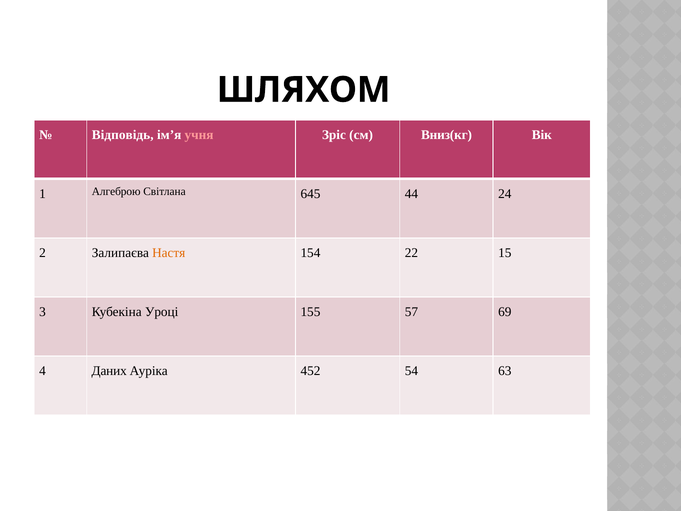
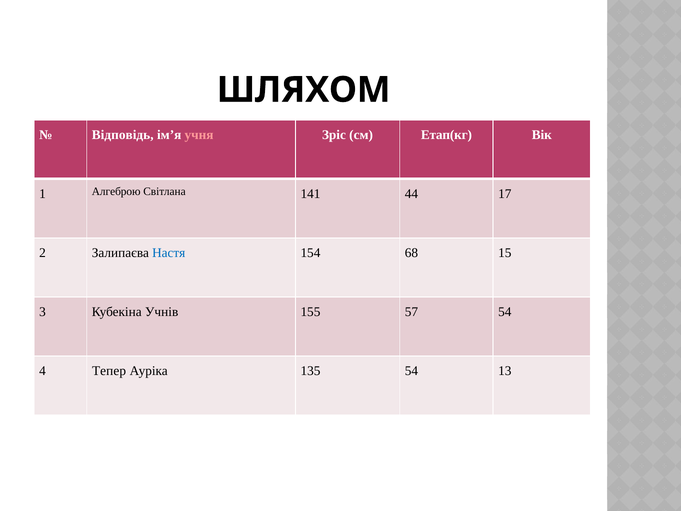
Вниз(кг: Вниз(кг -> Етап(кг
645: 645 -> 141
24: 24 -> 17
Настя colour: orange -> blue
22: 22 -> 68
Уроці: Уроці -> Учнів
57 69: 69 -> 54
Даних: Даних -> Тепер
452: 452 -> 135
63: 63 -> 13
